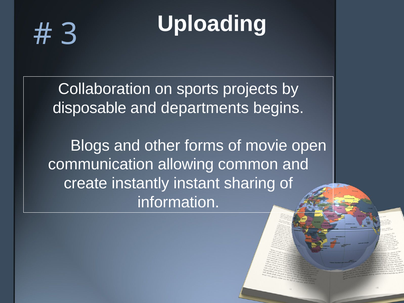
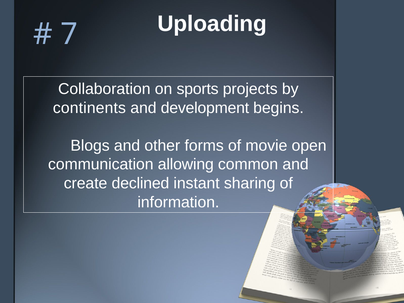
3: 3 -> 7
disposable: disposable -> continents
departments: departments -> development
instantly: instantly -> declined
